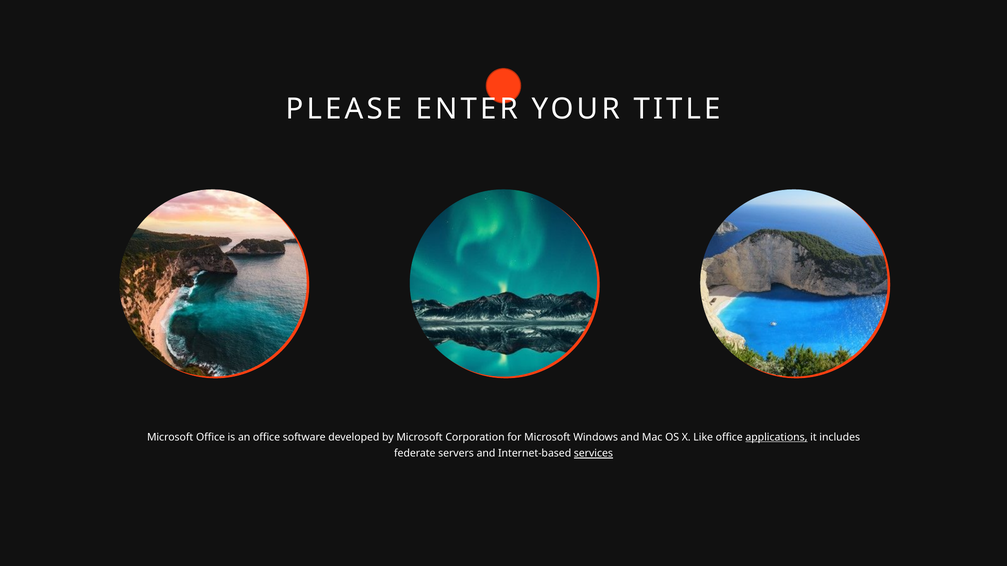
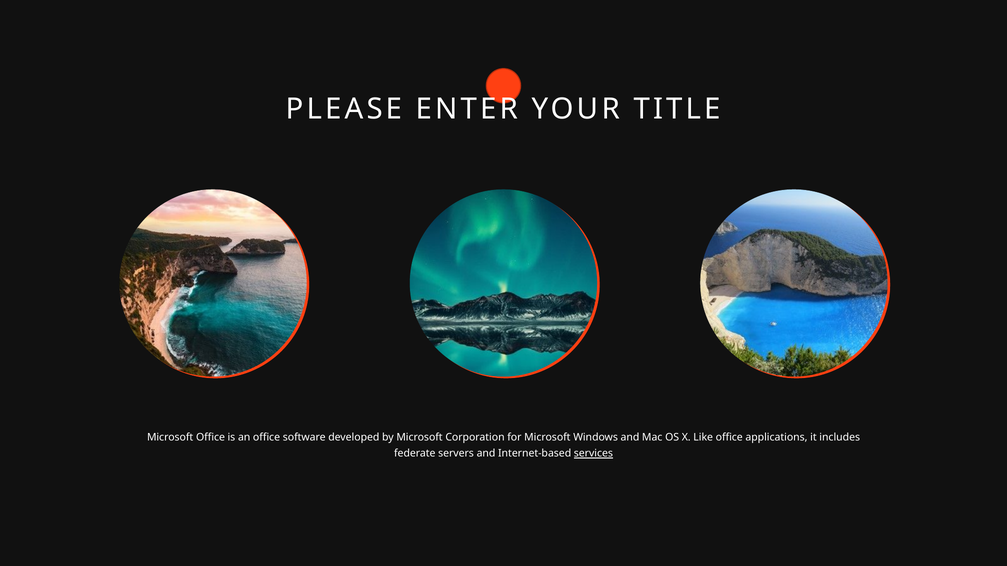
applications underline: present -> none
